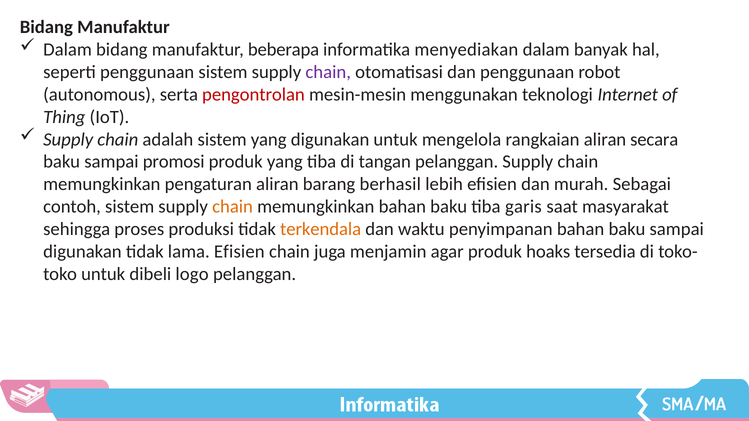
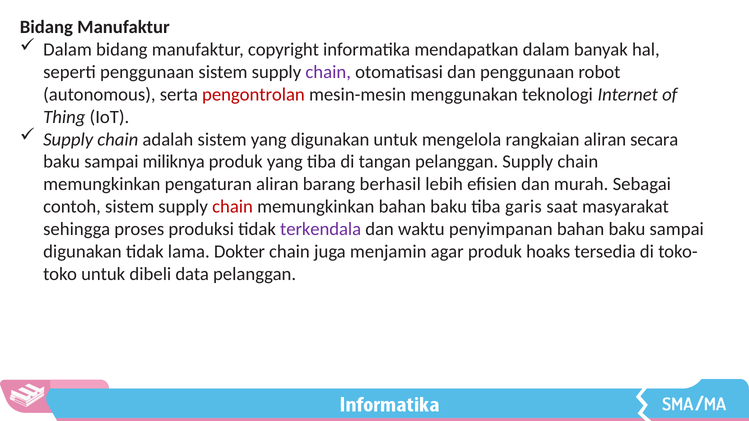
beberapa: beberapa -> copyright
menyediakan: menyediakan -> mendapatkan
promosi: promosi -> miliknya
chain at (233, 207) colour: orange -> red
terkendala colour: orange -> purple
lama Efisien: Efisien -> Dokter
logo: logo -> data
